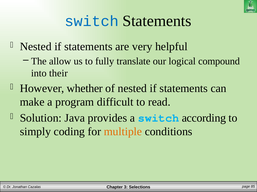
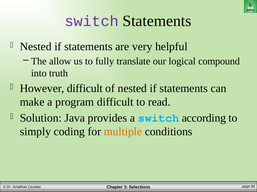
switch at (92, 21) colour: blue -> purple
their: their -> truth
However whether: whether -> difficult
